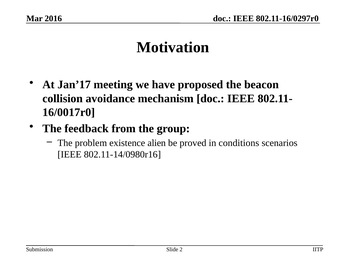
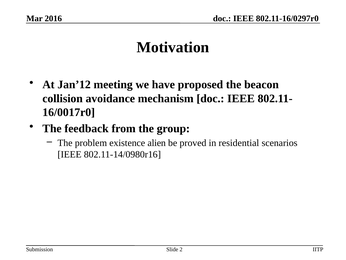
Jan’17: Jan’17 -> Jan’12
conditions: conditions -> residential
